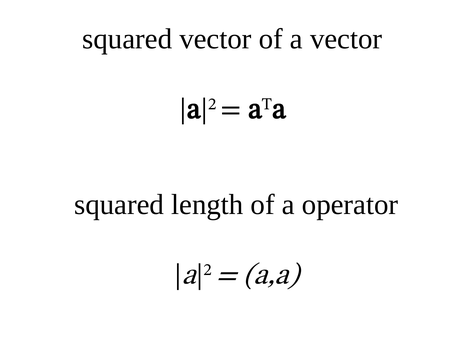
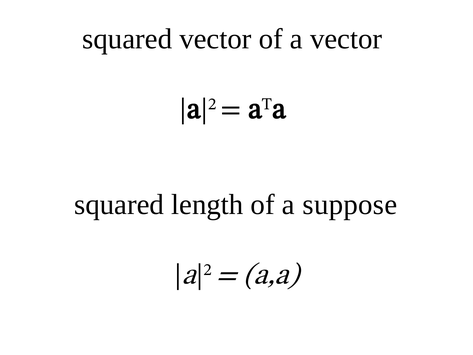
operator: operator -> suppose
